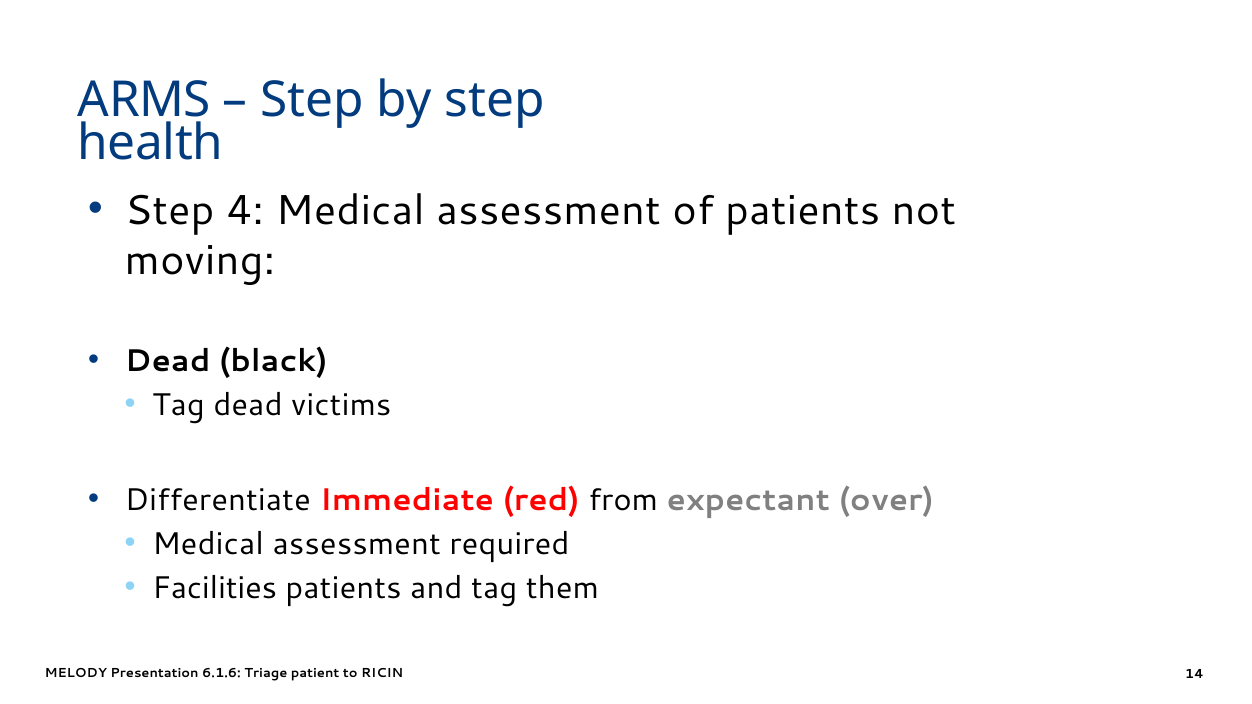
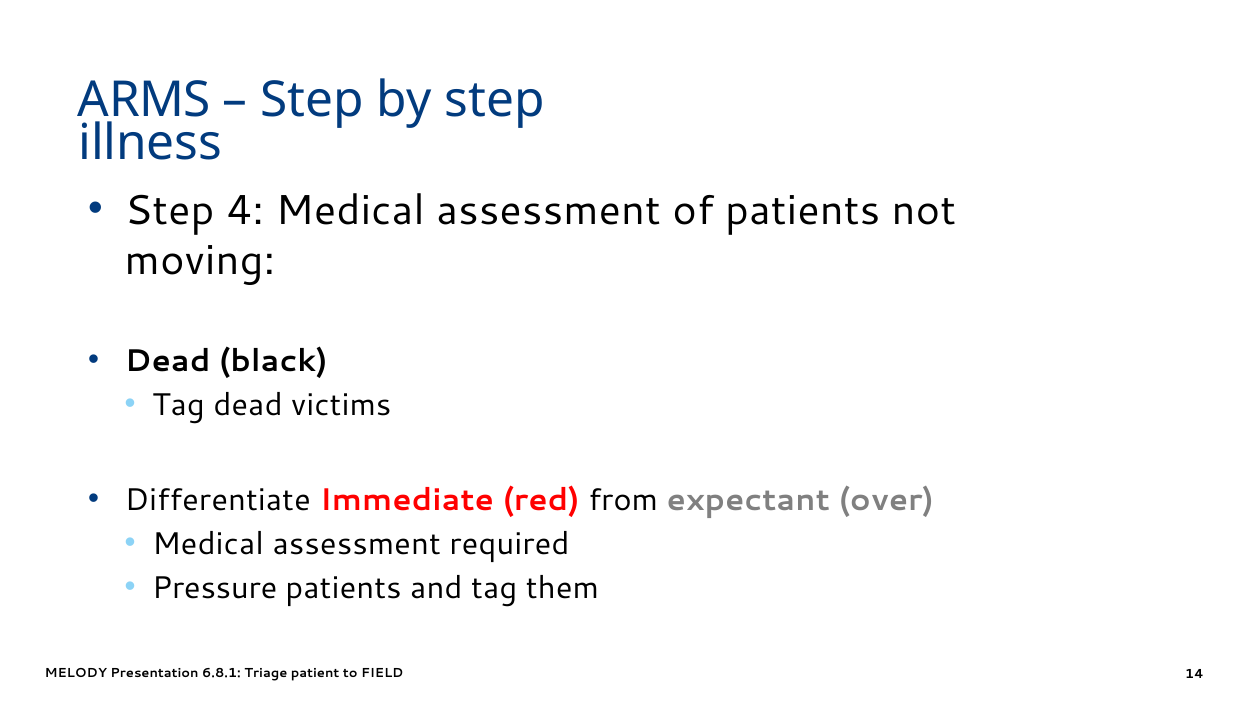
health: health -> illness
Facilities: Facilities -> Pressure
6.1.6: 6.1.6 -> 6.8.1
RICIN: RICIN -> FIELD
